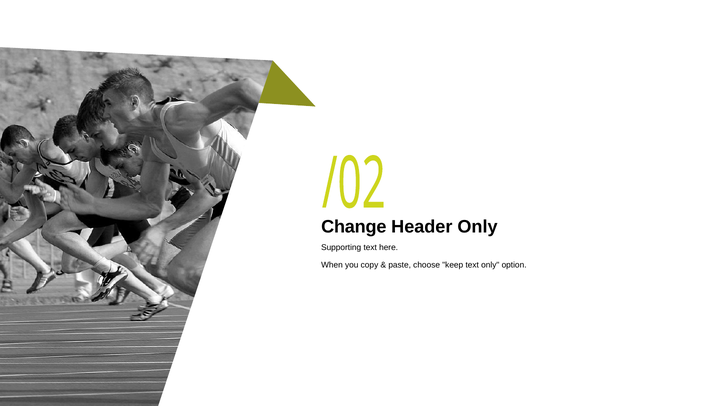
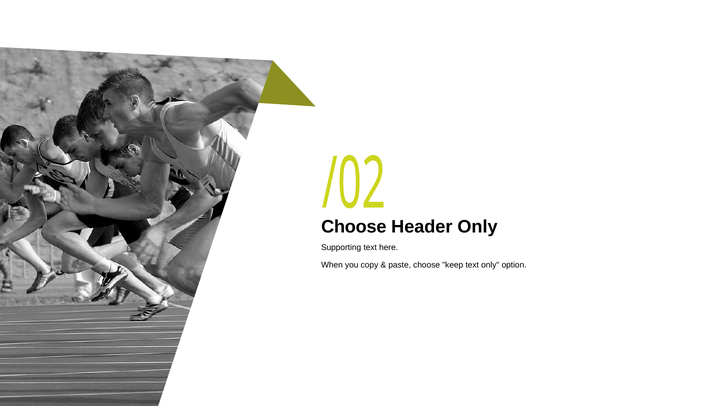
Change at (354, 227): Change -> Choose
